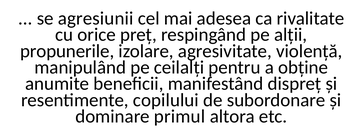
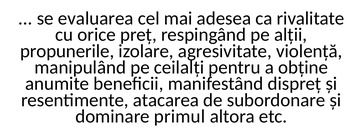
agresiunii: agresiunii -> evaluarea
copilului: copilului -> atacarea
